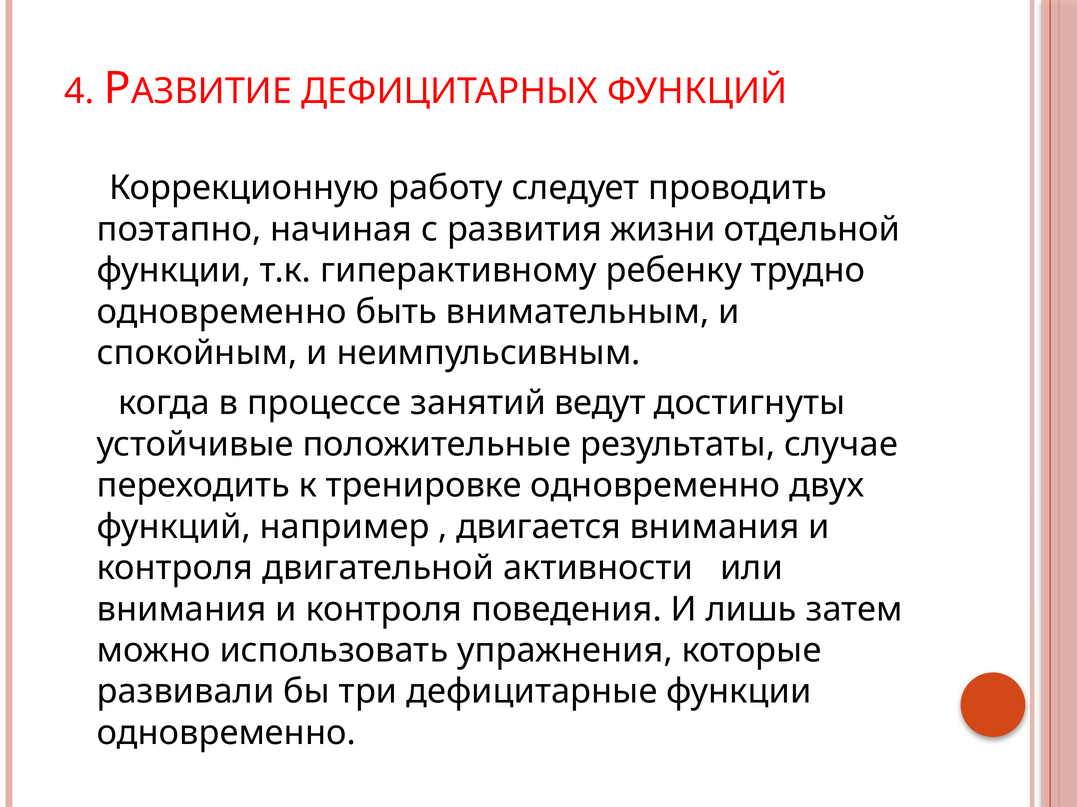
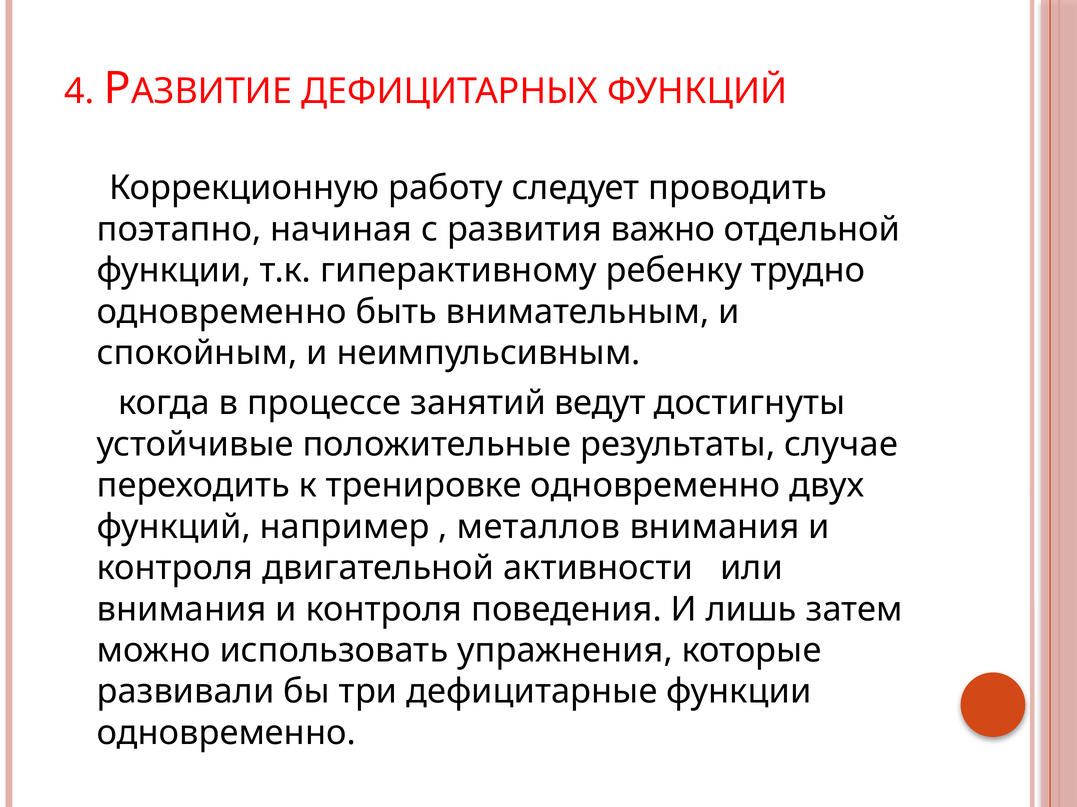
жизни: жизни -> важно
двигается: двигается -> металлов
